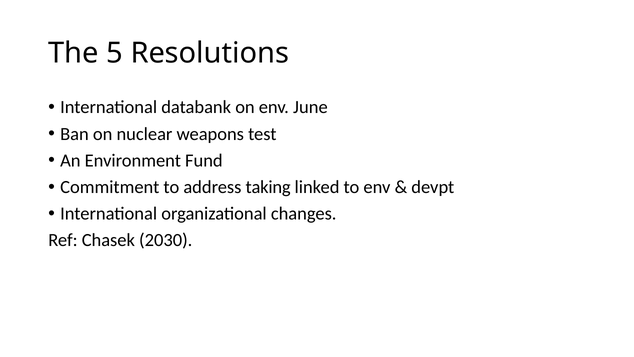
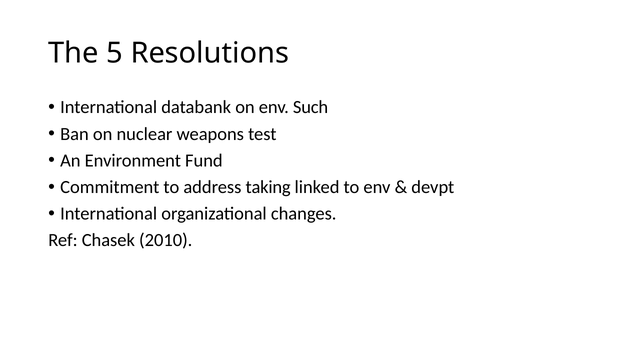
June: June -> Such
2030: 2030 -> 2010
